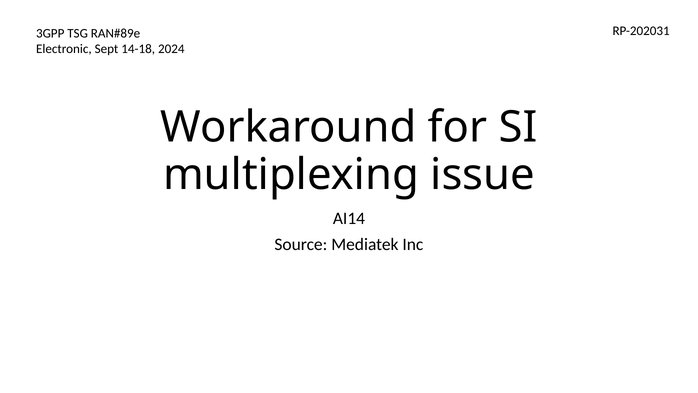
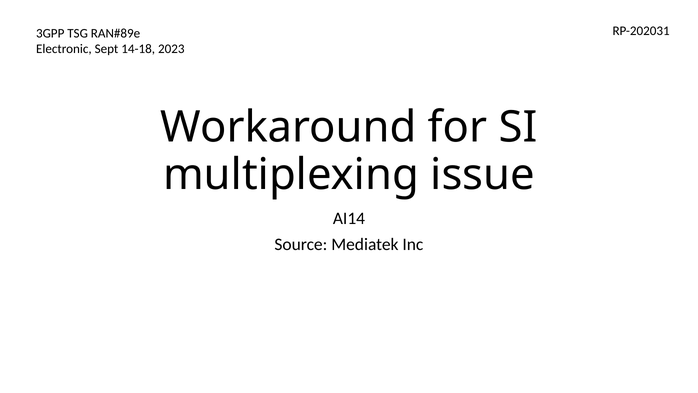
2024: 2024 -> 2023
